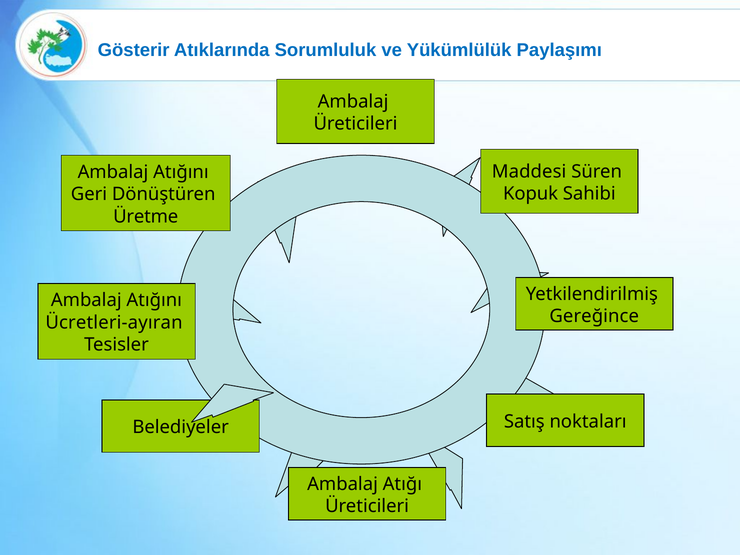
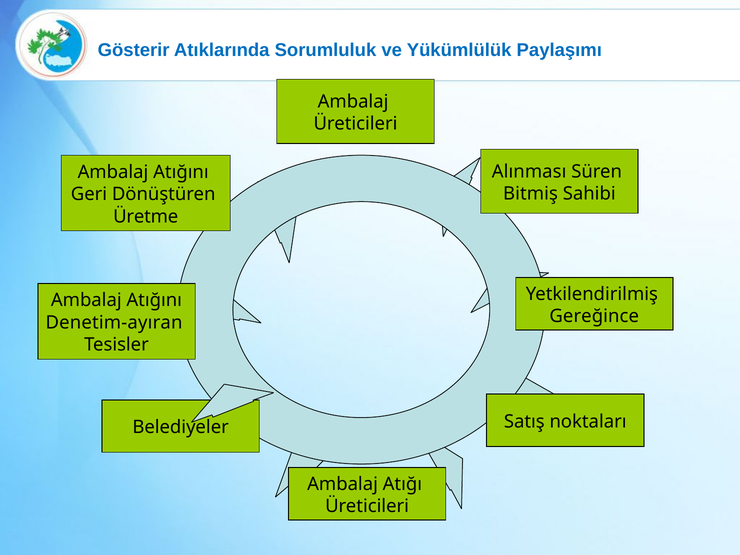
Maddesi: Maddesi -> Alınması
Kopuk: Kopuk -> Bitmiş
Ücretleri-ayıran: Ücretleri-ayıran -> Denetim-ayıran
